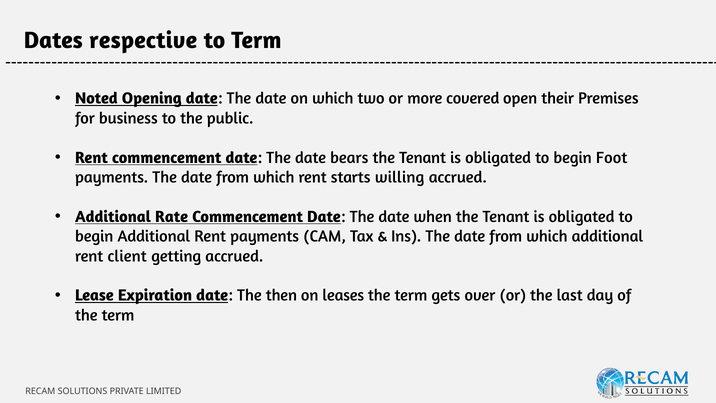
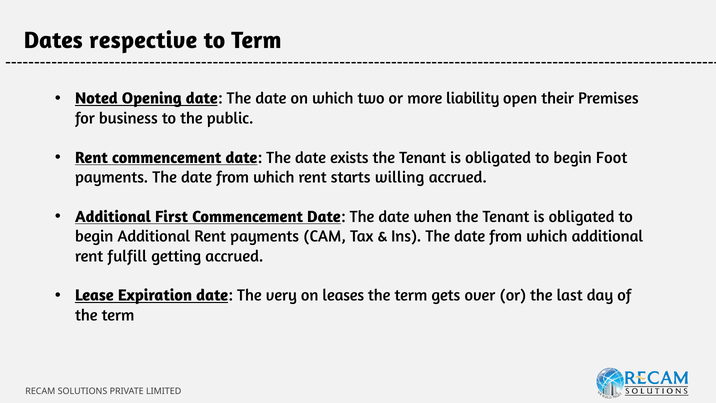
covered: covered -> liability
bears: bears -> exists
Rate: Rate -> First
client: client -> fulfill
then: then -> very
